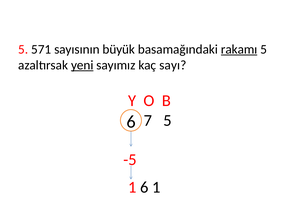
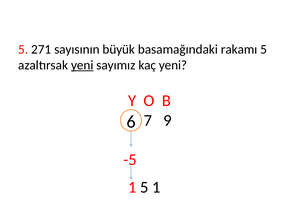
571: 571 -> 271
rakamı underline: present -> none
kaç sayı: sayı -> yeni
7 5: 5 -> 9
1 6: 6 -> 5
